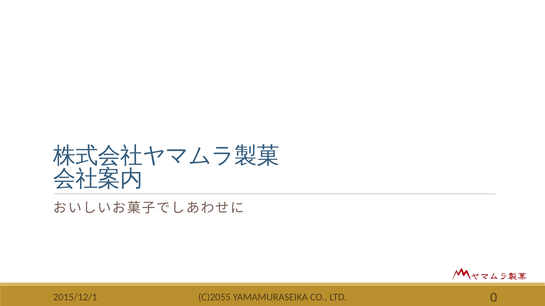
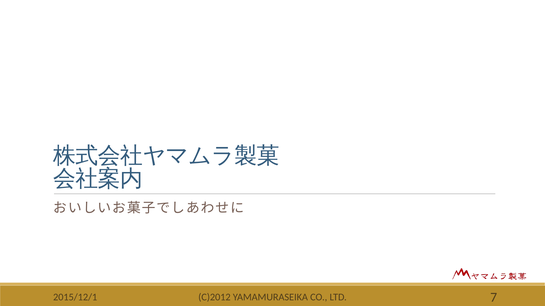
C)2055: C)2055 -> C)2012
0: 0 -> 7
